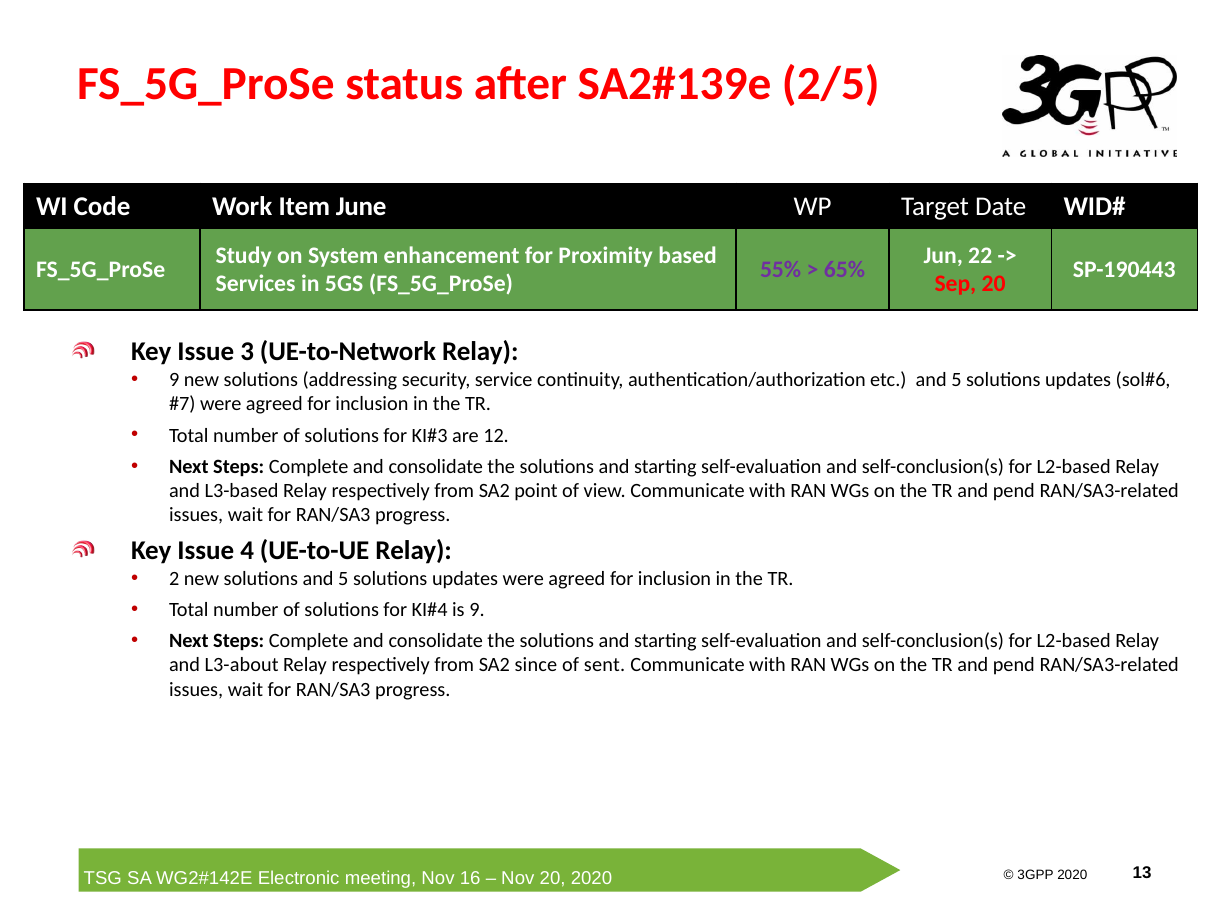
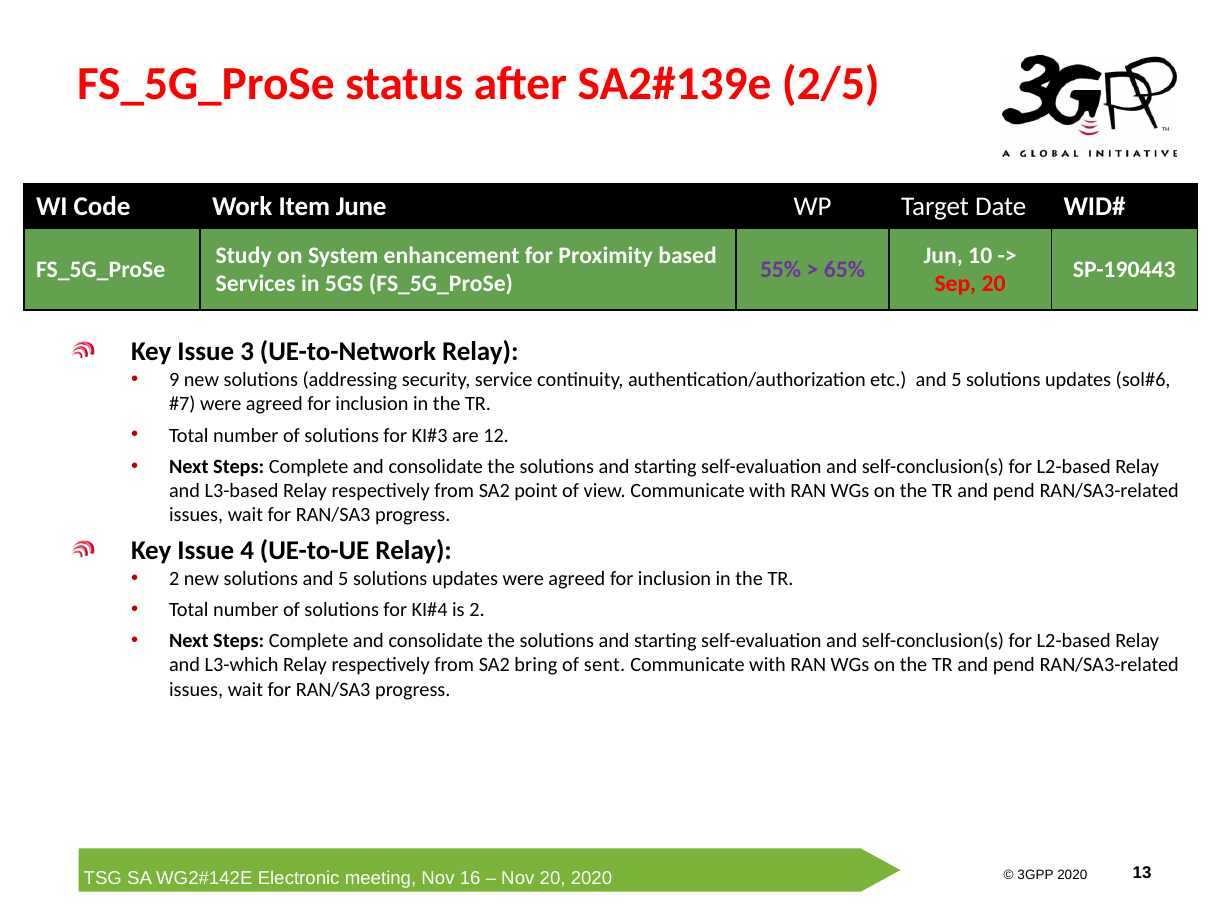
22: 22 -> 10
is 9: 9 -> 2
L3-about: L3-about -> L3-which
since: since -> bring
